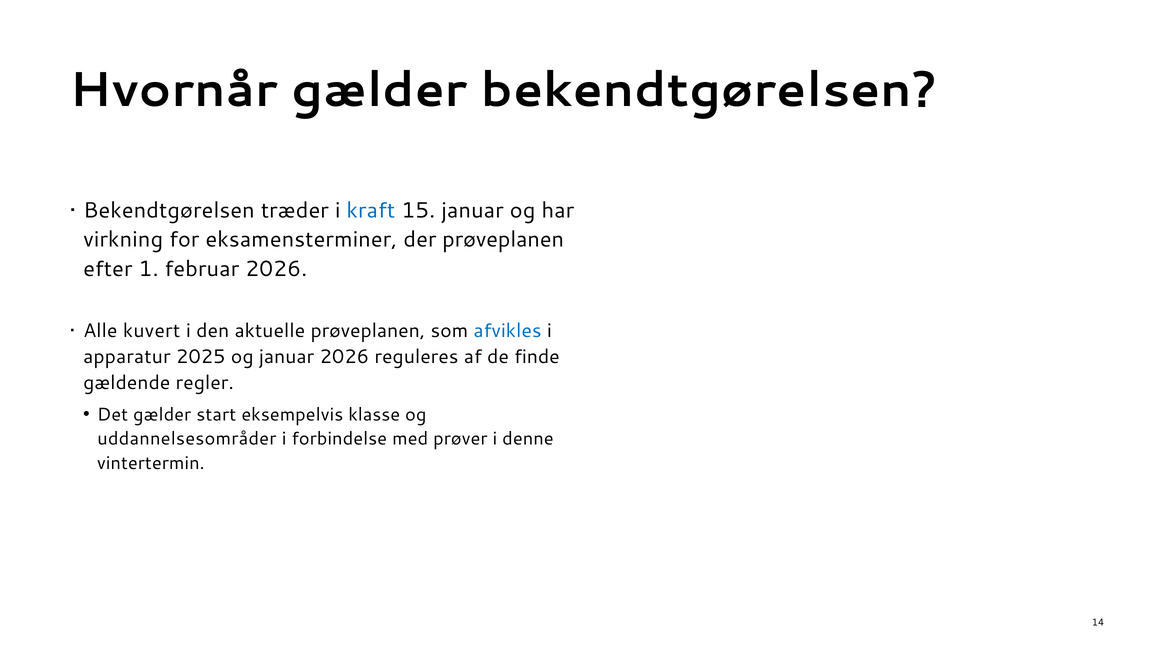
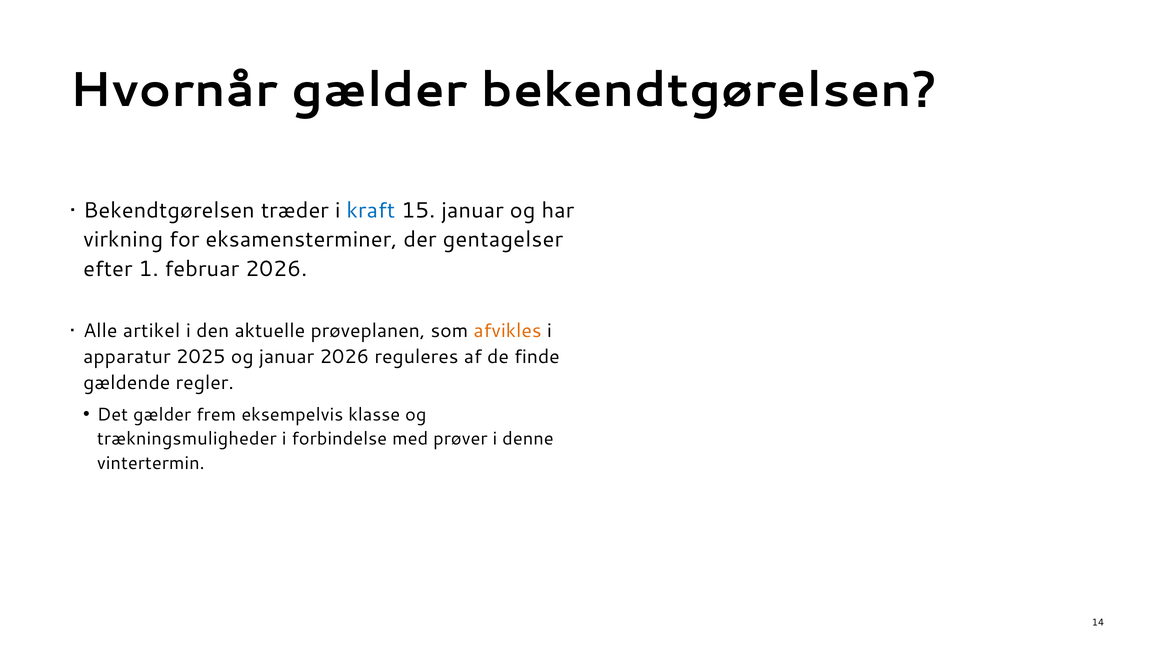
der prøveplanen: prøveplanen -> gentagelser
kuvert: kuvert -> artikel
afvikles colour: blue -> orange
start: start -> frem
uddannelsesområder: uddannelsesområder -> trækningsmuligheder
